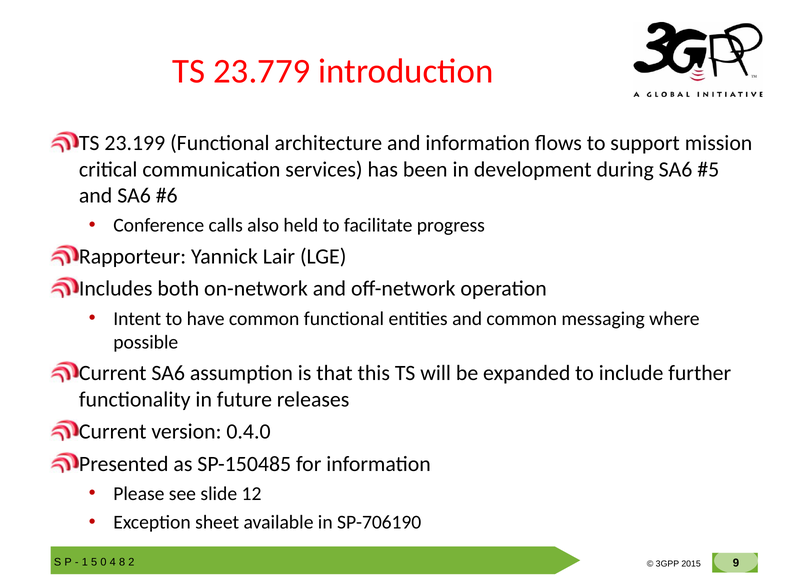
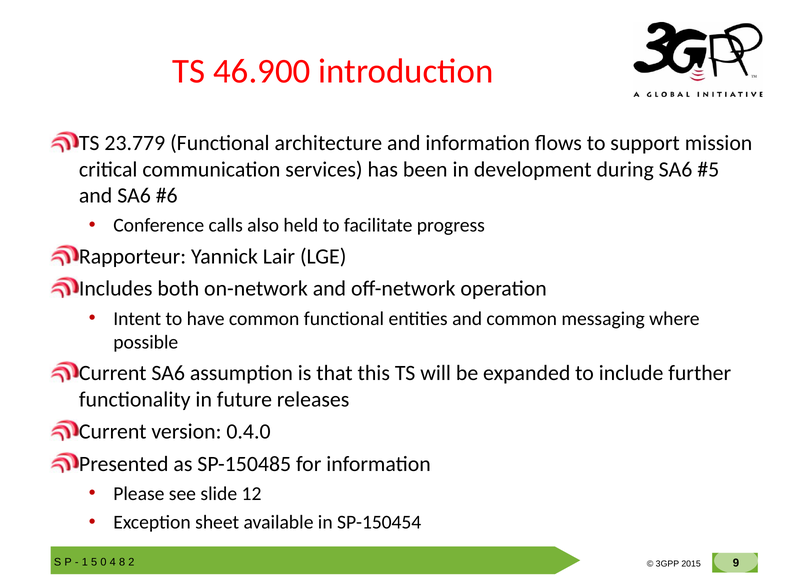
23.779: 23.779 -> 46.900
23.199: 23.199 -> 23.779
SP-706190: SP-706190 -> SP-150454
